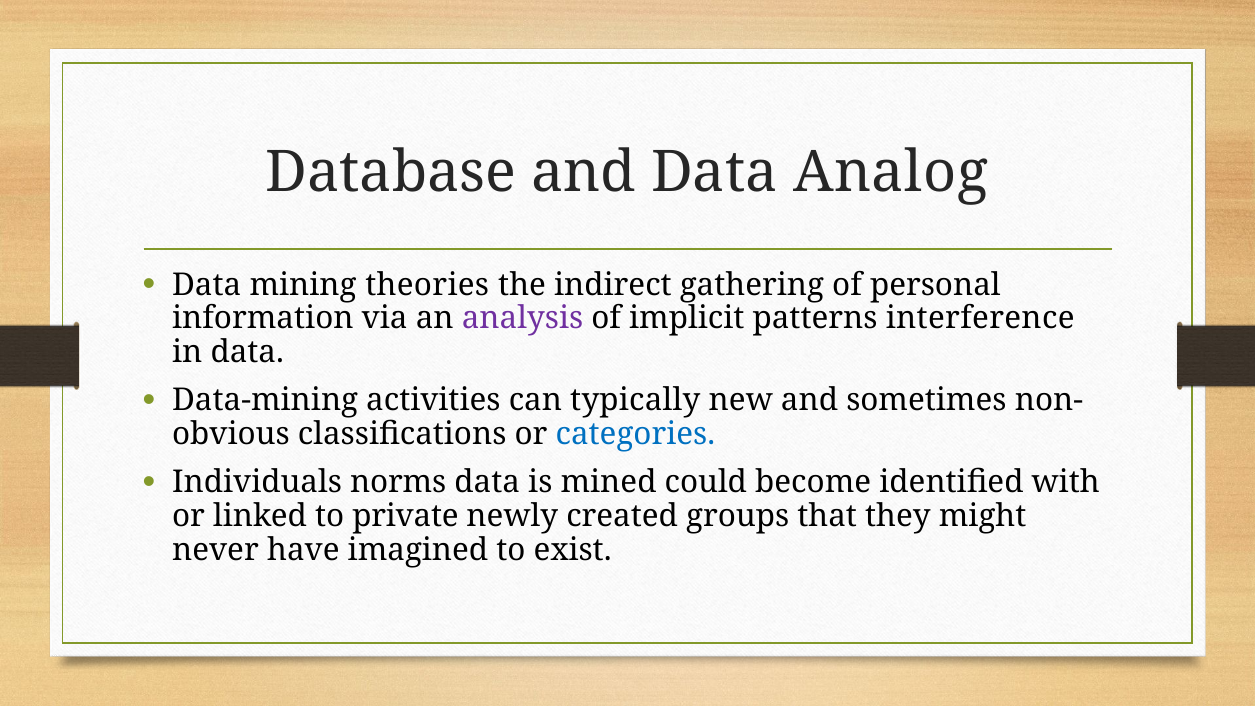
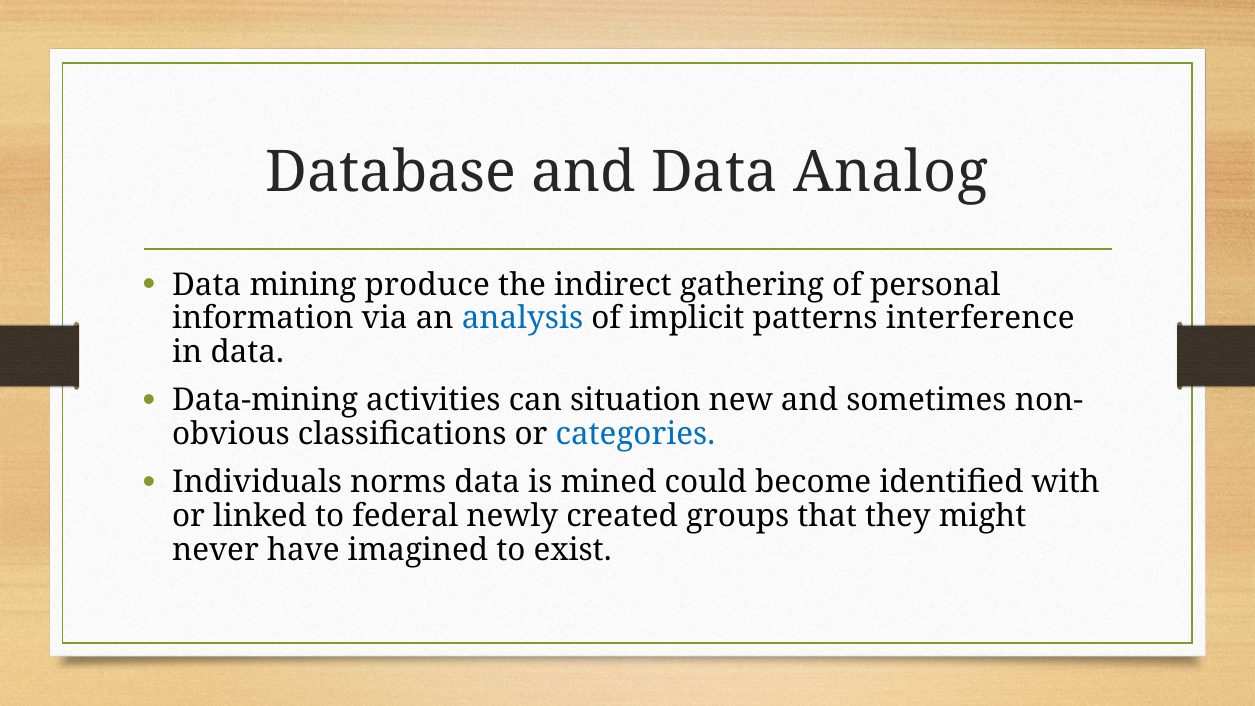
theories: theories -> produce
analysis colour: purple -> blue
typically: typically -> situation
private: private -> federal
